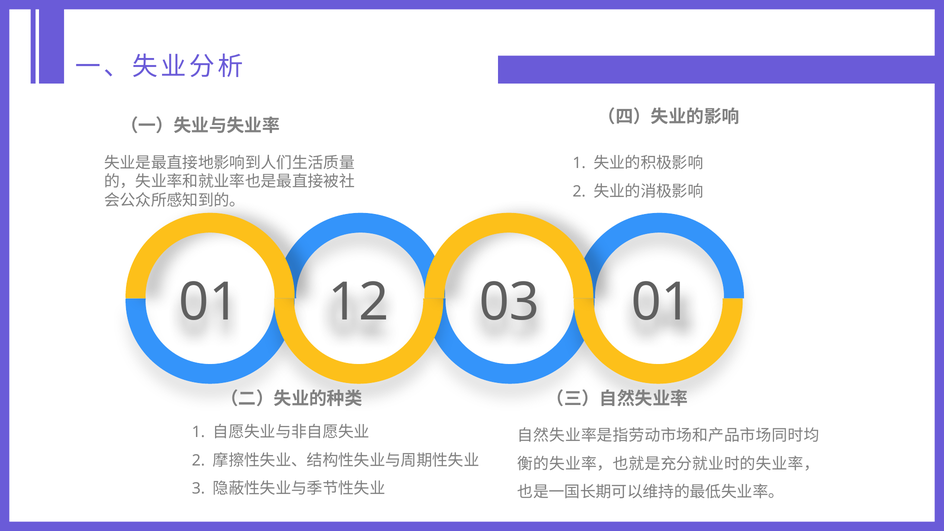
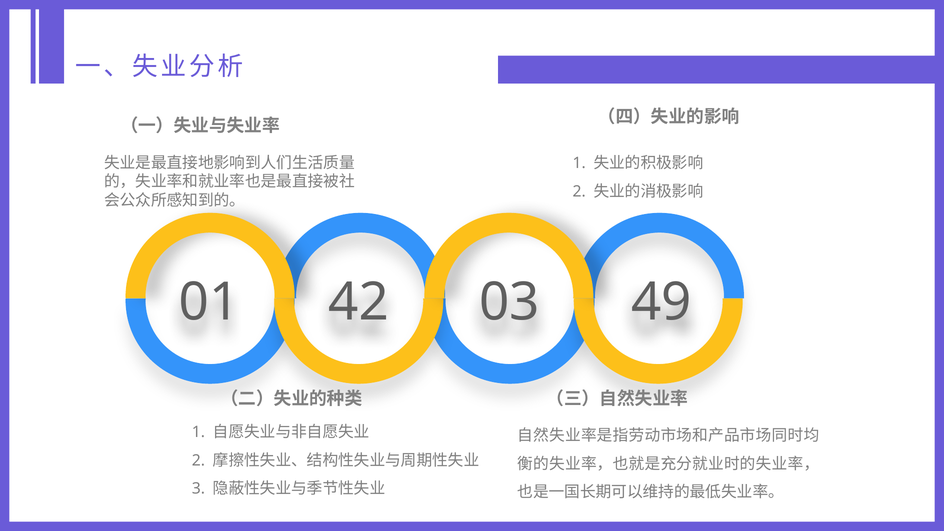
12: 12 -> 42
03 01: 01 -> 49
